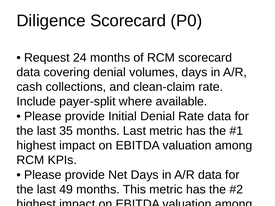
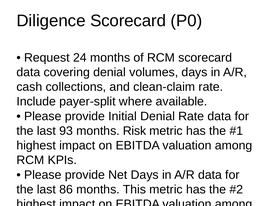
35: 35 -> 93
months Last: Last -> Risk
49: 49 -> 86
